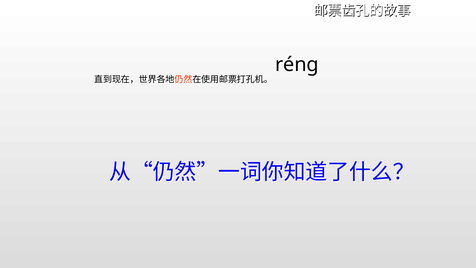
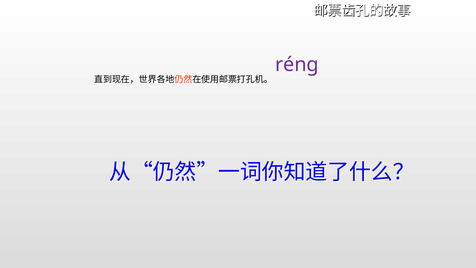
réng colour: black -> purple
